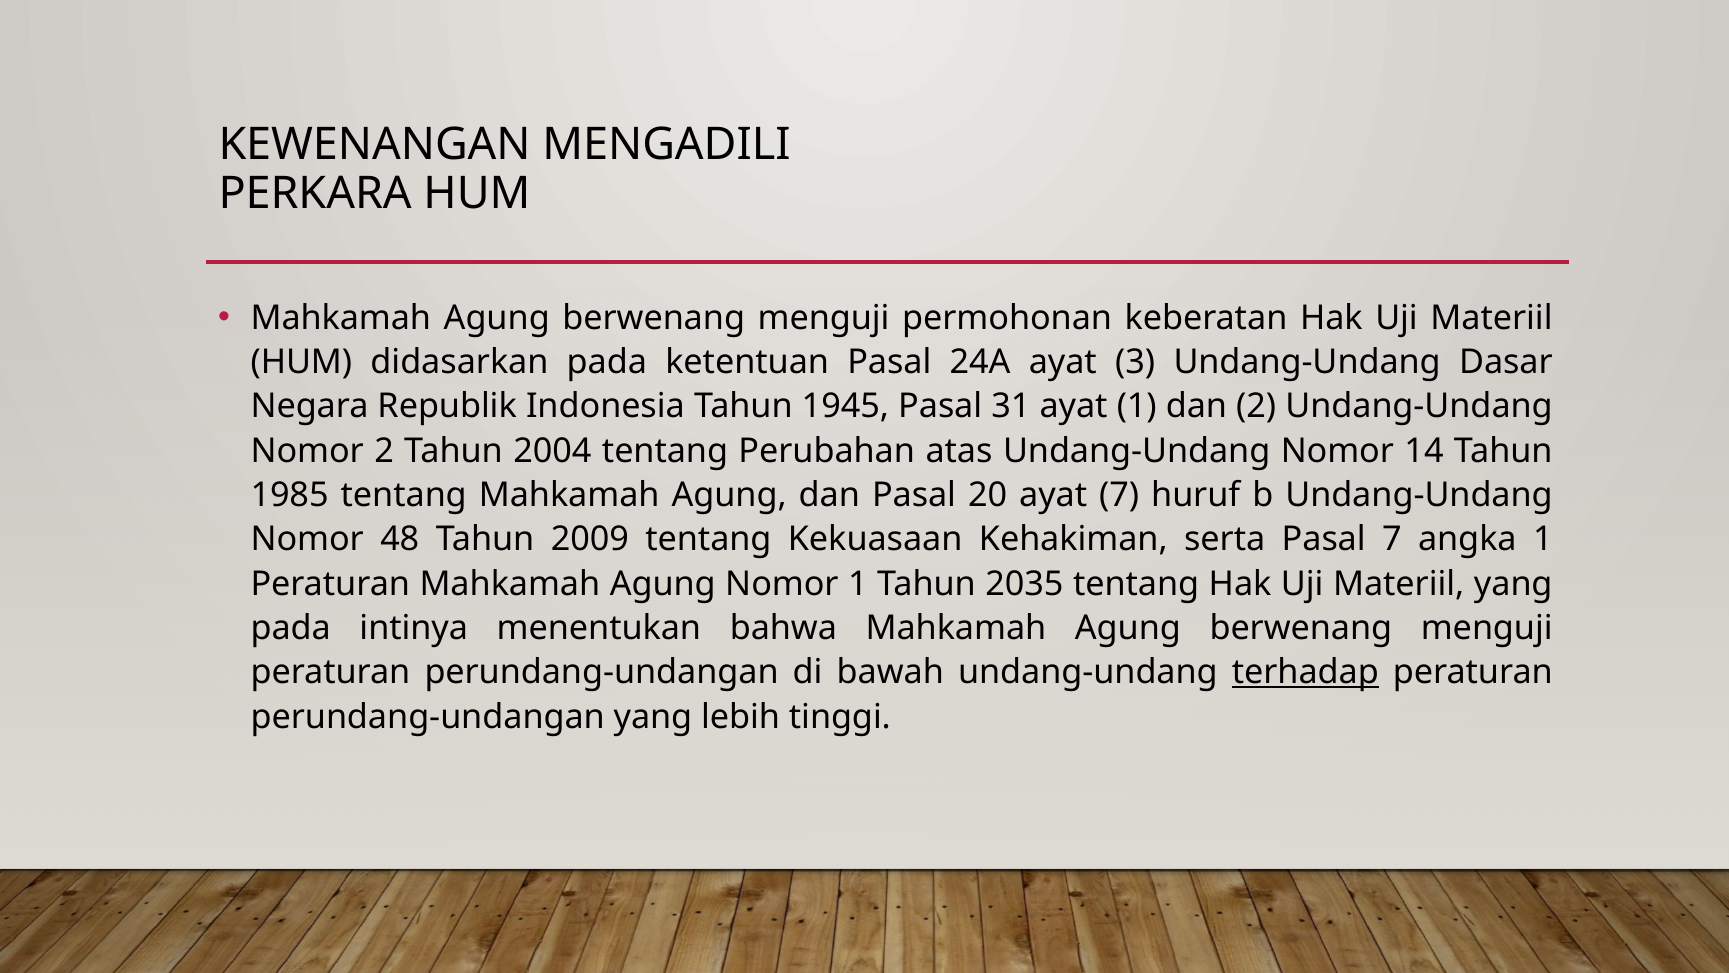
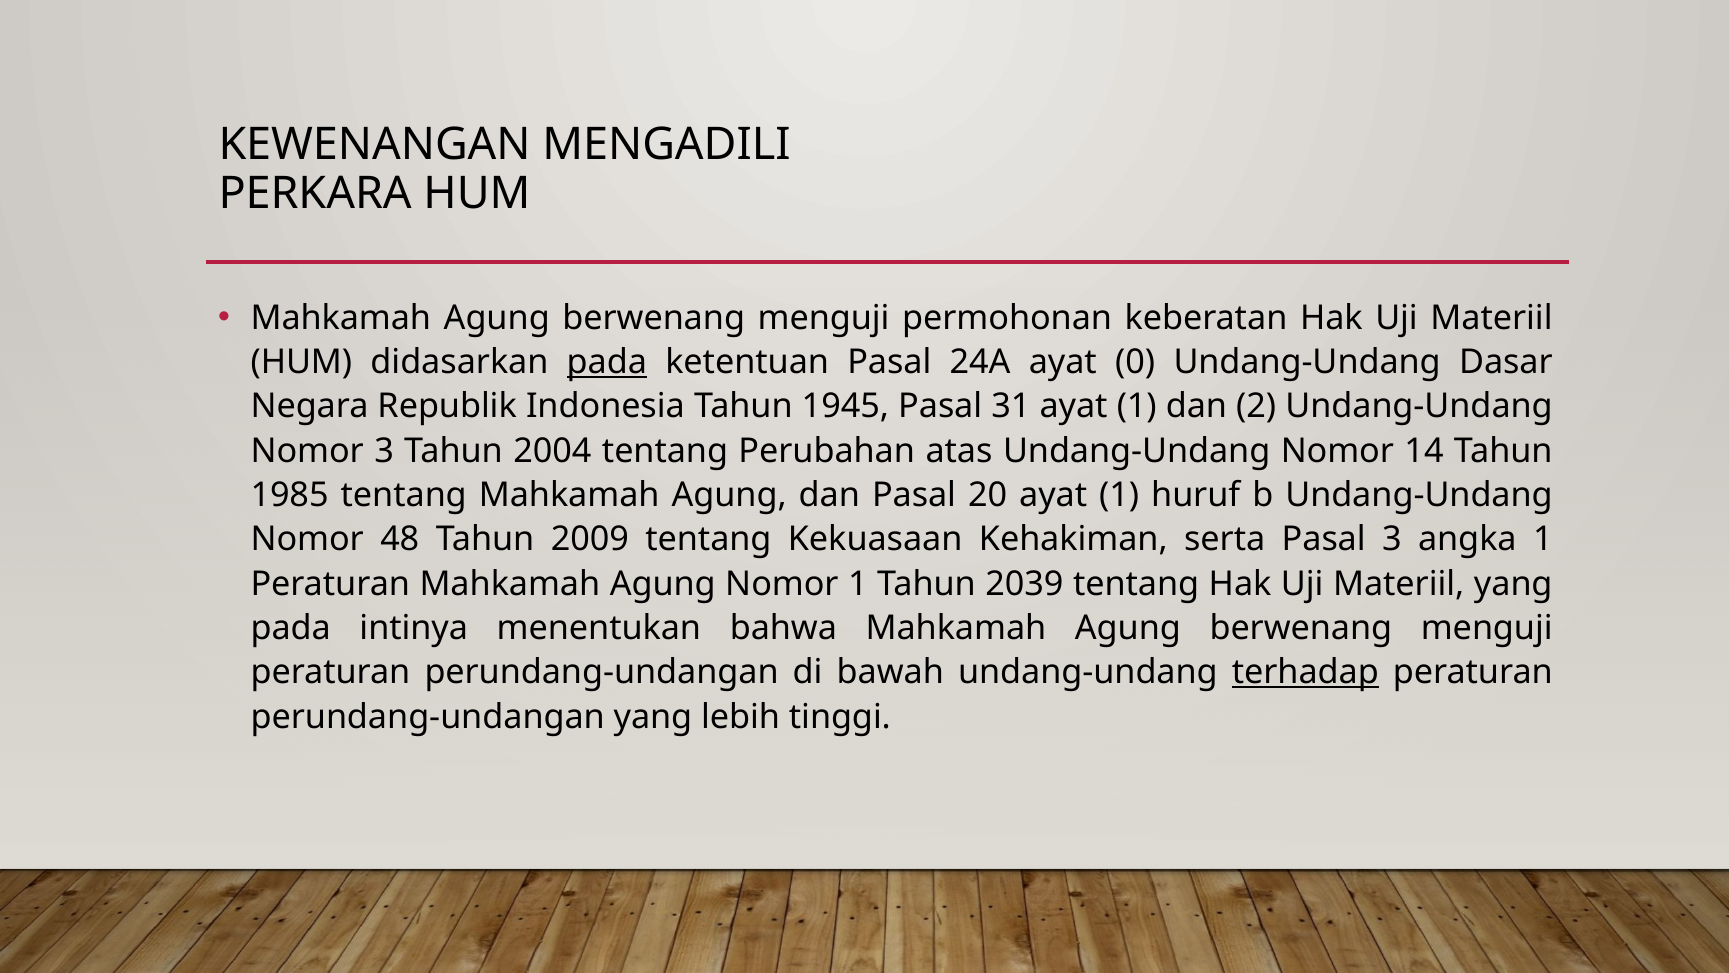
pada at (607, 362) underline: none -> present
3: 3 -> 0
Nomor 2: 2 -> 3
20 ayat 7: 7 -> 1
Pasal 7: 7 -> 3
2035: 2035 -> 2039
